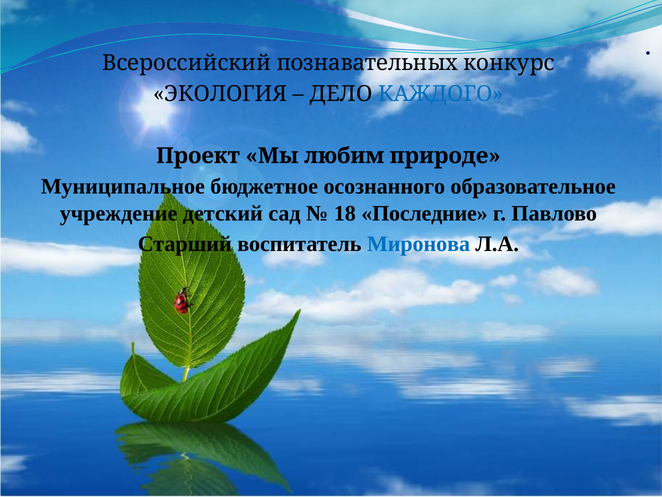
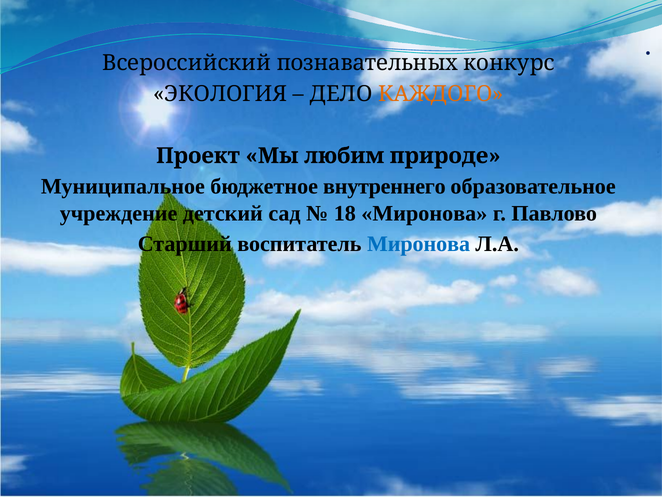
КАЖДОГО colour: blue -> orange
осознанного: осознанного -> внутреннего
18 Последние: Последние -> Миронова
